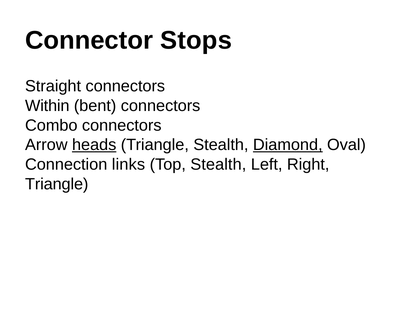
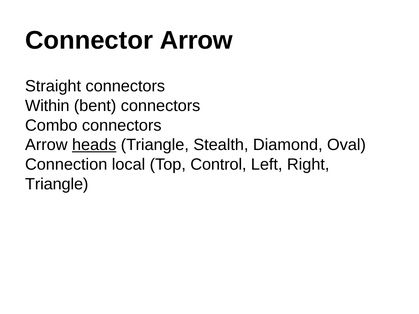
Connector Stops: Stops -> Arrow
Diamond underline: present -> none
links: links -> local
Top Stealth: Stealth -> Control
